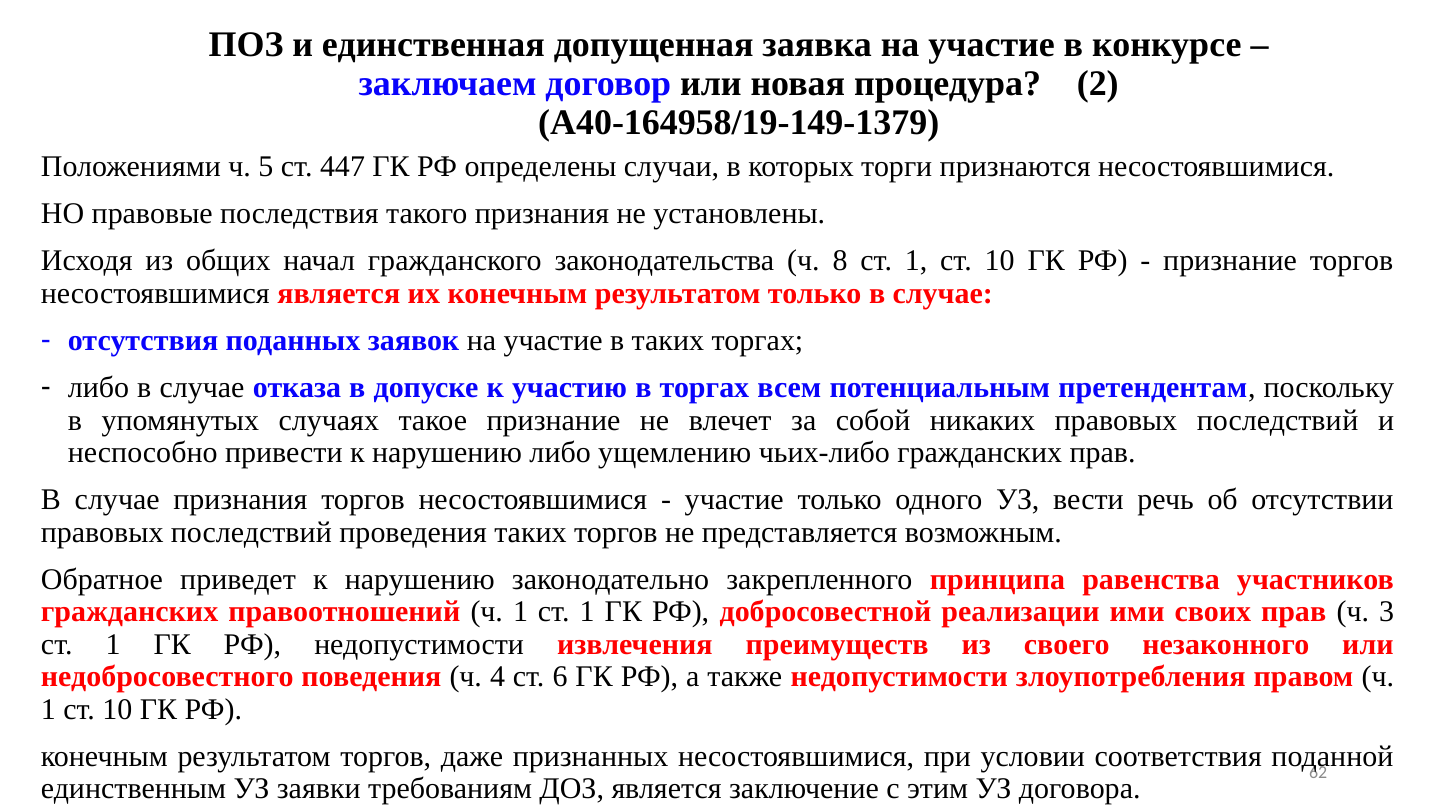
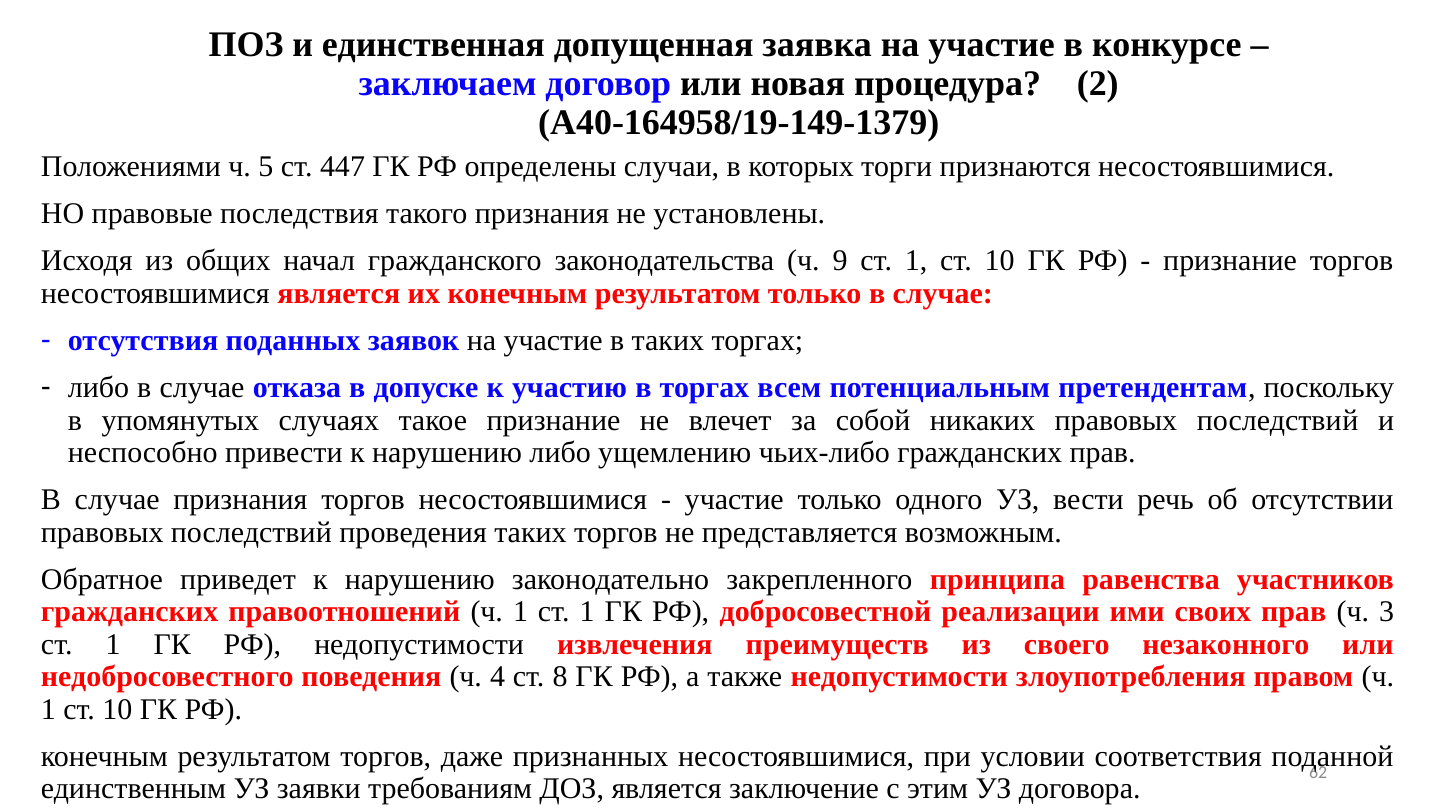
8: 8 -> 9
6: 6 -> 8
